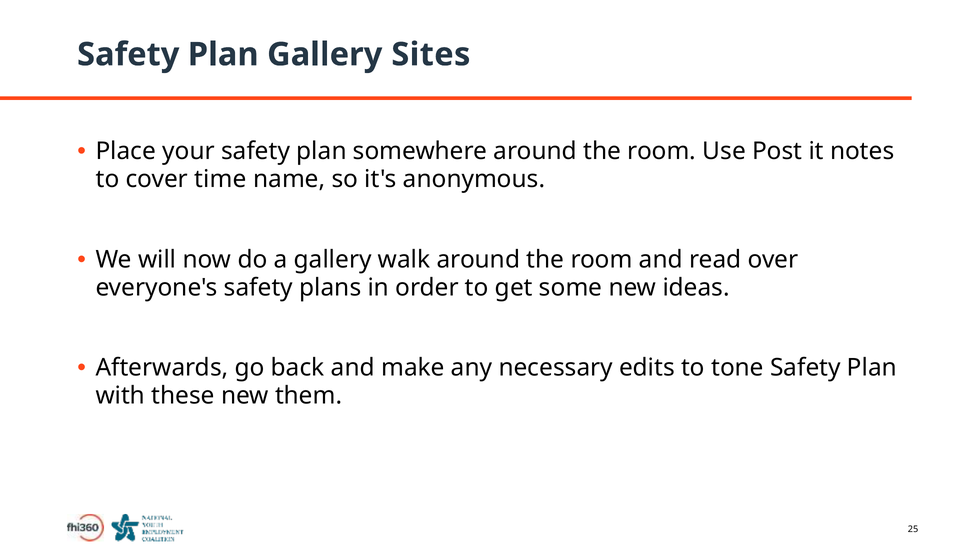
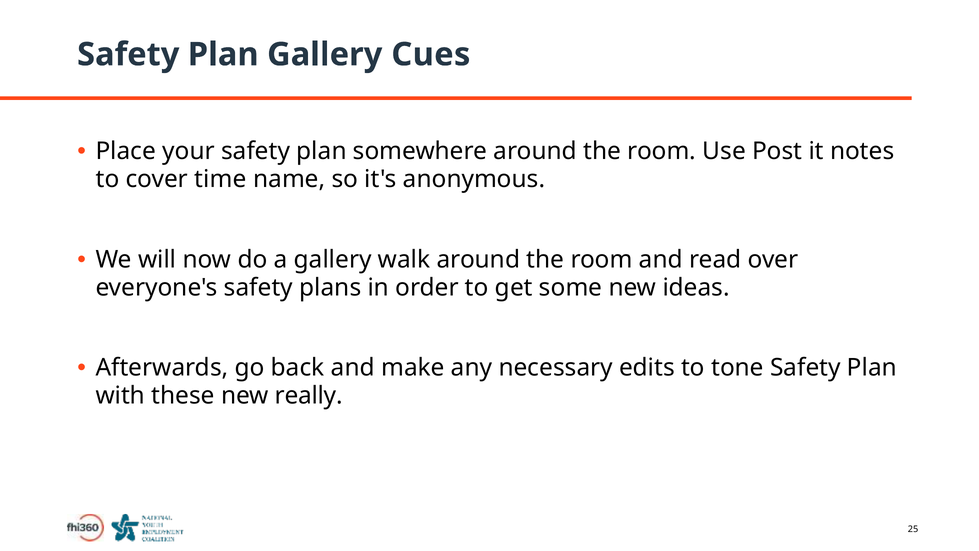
Sites: Sites -> Cues
them: them -> really
